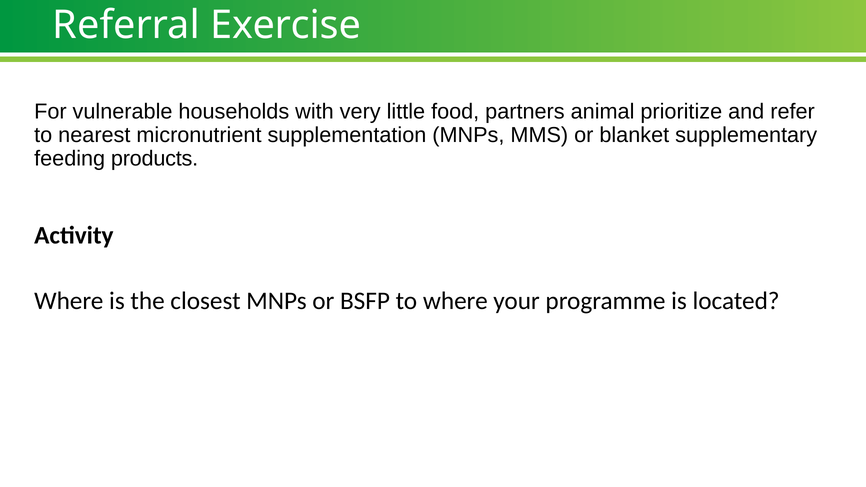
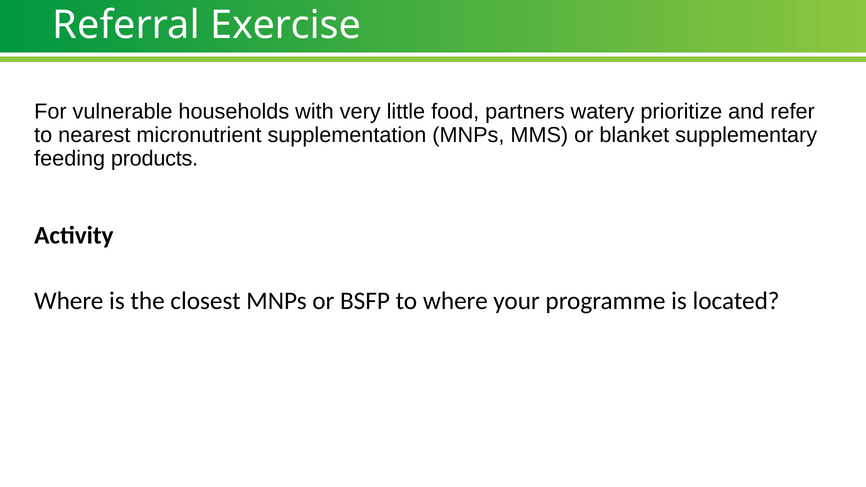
animal: animal -> watery
